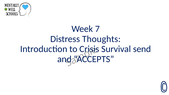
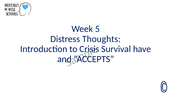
7: 7 -> 5
send: send -> have
